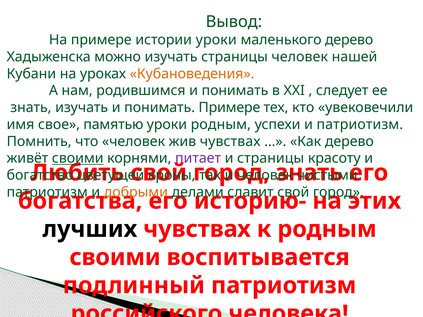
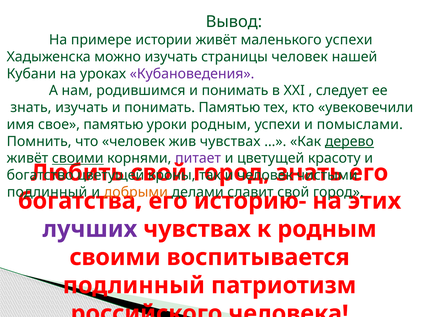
истории уроки: уроки -> живёт
маленького дерево: дерево -> успехи
Кубановедения colour: orange -> purple
понимать Примере: Примере -> Памятью
и патриотизм: патриотизм -> помыслами
дерево at (349, 142) underline: none -> present
и страницы: страницы -> цветущей
патриотизм at (47, 192): патриотизм -> подлинный
лучших colour: black -> purple
